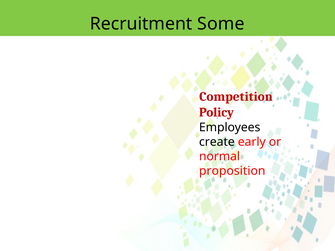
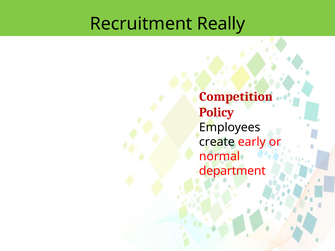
Some: Some -> Really
proposition: proposition -> department
